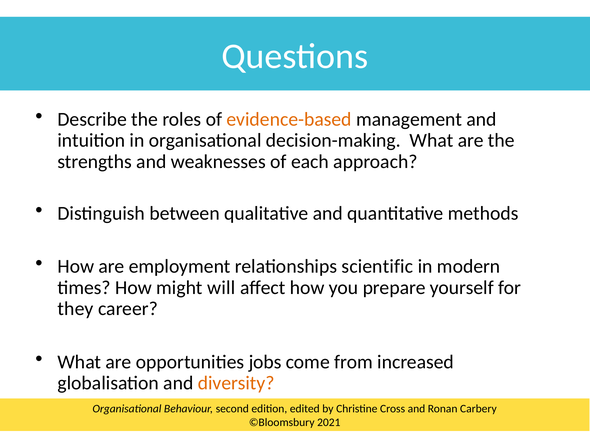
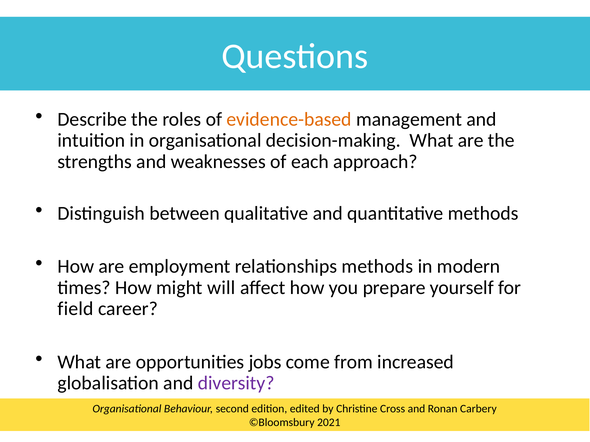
relationships scientific: scientific -> methods
they: they -> field
diversity colour: orange -> purple
